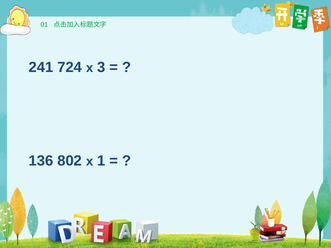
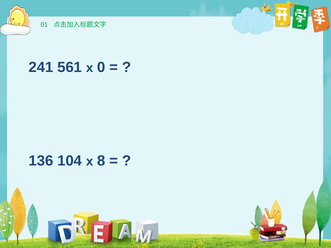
724: 724 -> 561
3: 3 -> 0
802: 802 -> 104
1: 1 -> 8
